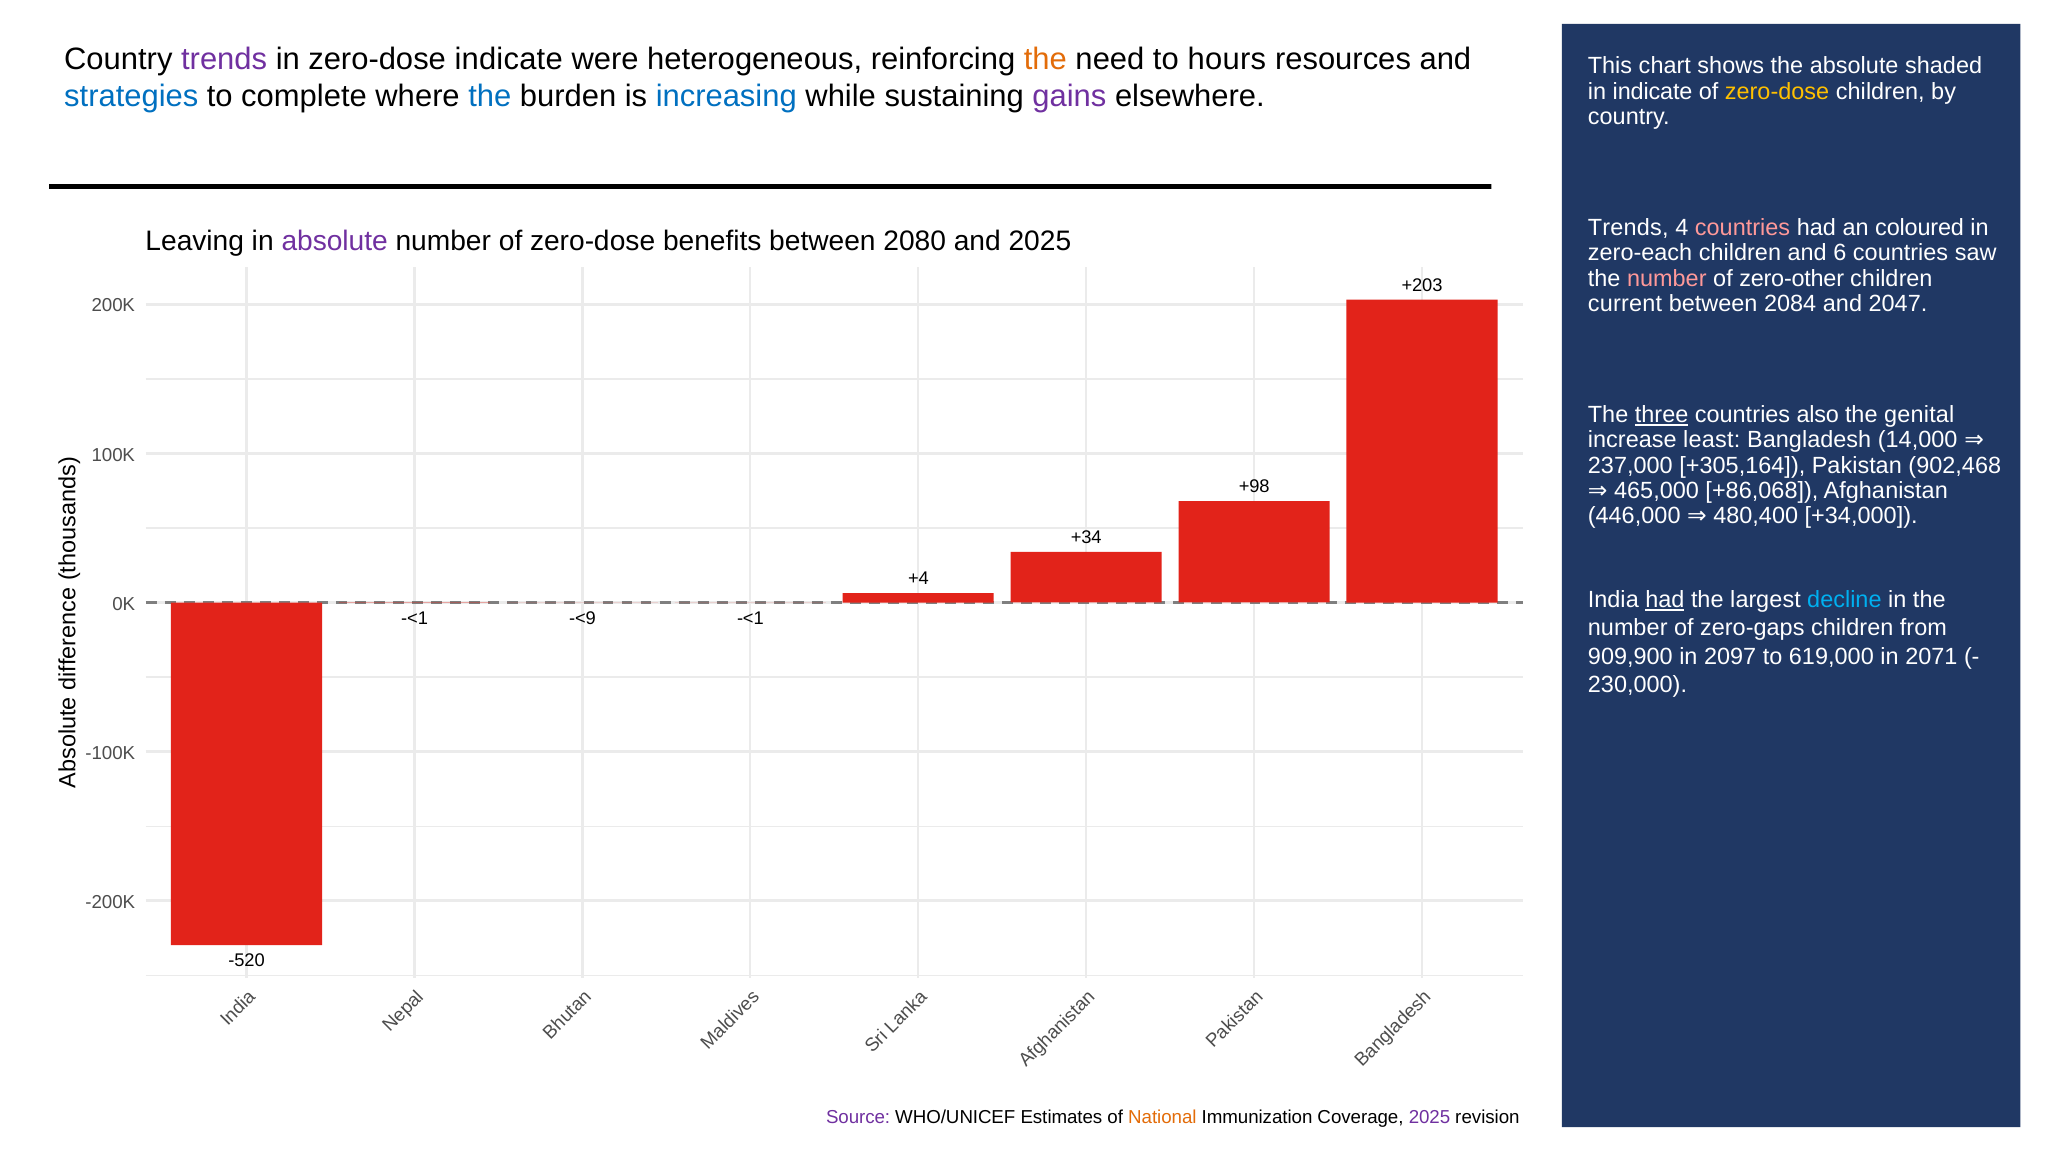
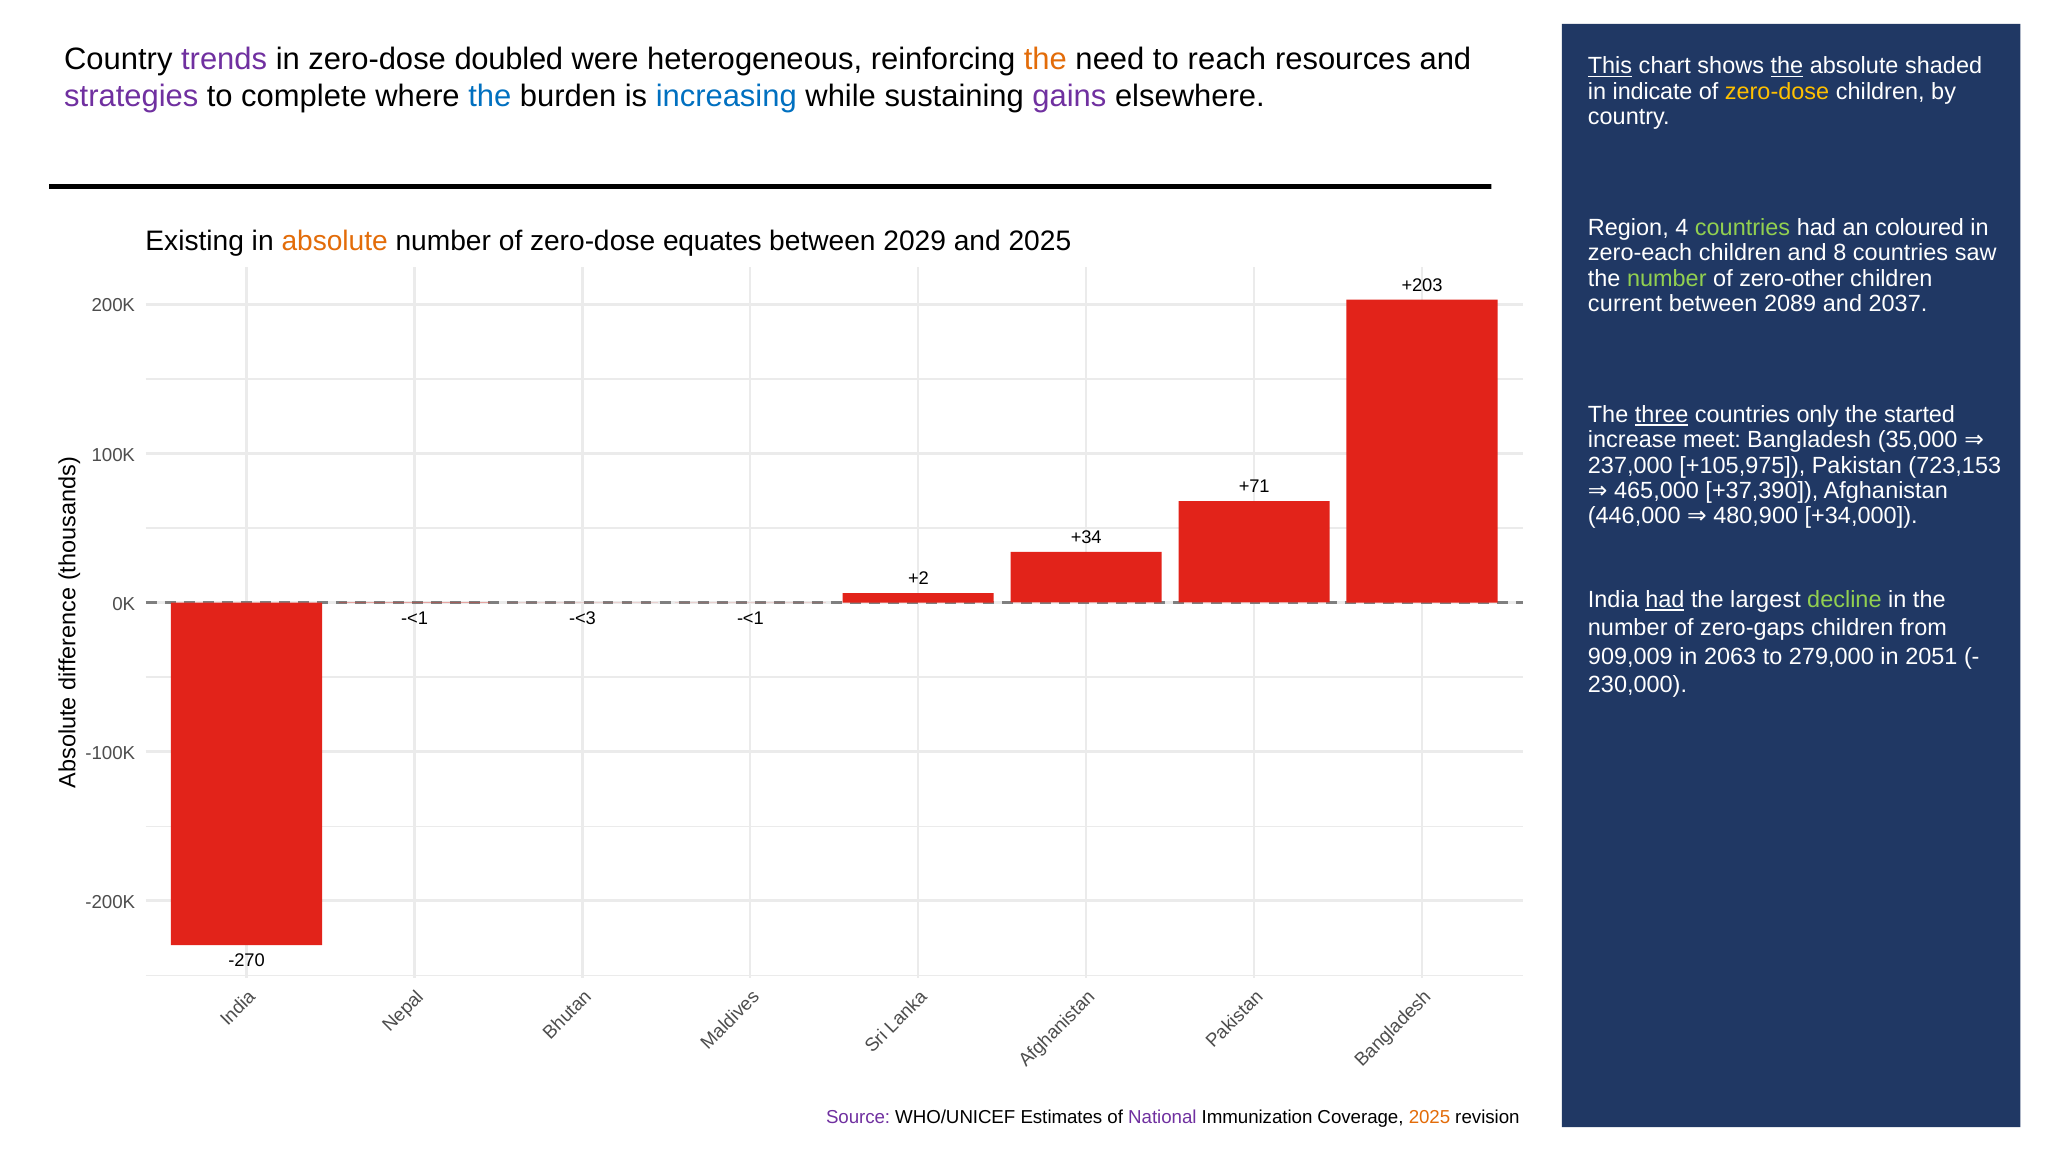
zero-dose indicate: indicate -> doubled
hours: hours -> reach
This underline: none -> present
the at (1787, 66) underline: none -> present
strategies colour: blue -> purple
Trends at (1628, 228): Trends -> Region
countries at (1743, 228) colour: pink -> light green
Leaving: Leaving -> Existing
absolute at (335, 242) colour: purple -> orange
benefits: benefits -> equates
2080: 2080 -> 2029
6: 6 -> 8
number at (1667, 278) colour: pink -> light green
2084: 2084 -> 2089
2047: 2047 -> 2037
also: also -> only
genital: genital -> started
least: least -> meet
14,000: 14,000 -> 35,000
+305,164: +305,164 -> +105,975
902,468: 902,468 -> 723,153
+98: +98 -> +71
+86,068: +86,068 -> +37,390
480,400: 480,400 -> 480,900
+4: +4 -> +2
decline colour: light blue -> light green
-<9: -<9 -> -<3
909,900: 909,900 -> 909,009
2097: 2097 -> 2063
619,000: 619,000 -> 279,000
2071: 2071 -> 2051
-520: -520 -> -270
National colour: orange -> purple
2025 at (1430, 1117) colour: purple -> orange
